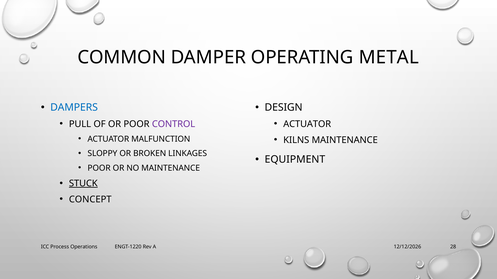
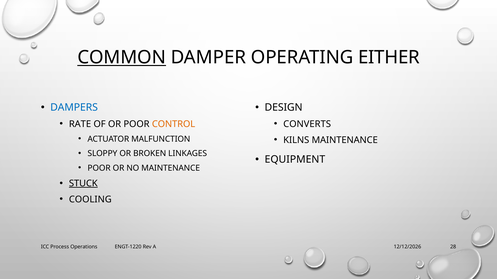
COMMON underline: none -> present
METAL: METAL -> EITHER
PULL: PULL -> RATE
CONTROL colour: purple -> orange
ACTUATOR at (307, 124): ACTUATOR -> CONVERTS
CONCEPT: CONCEPT -> COOLING
